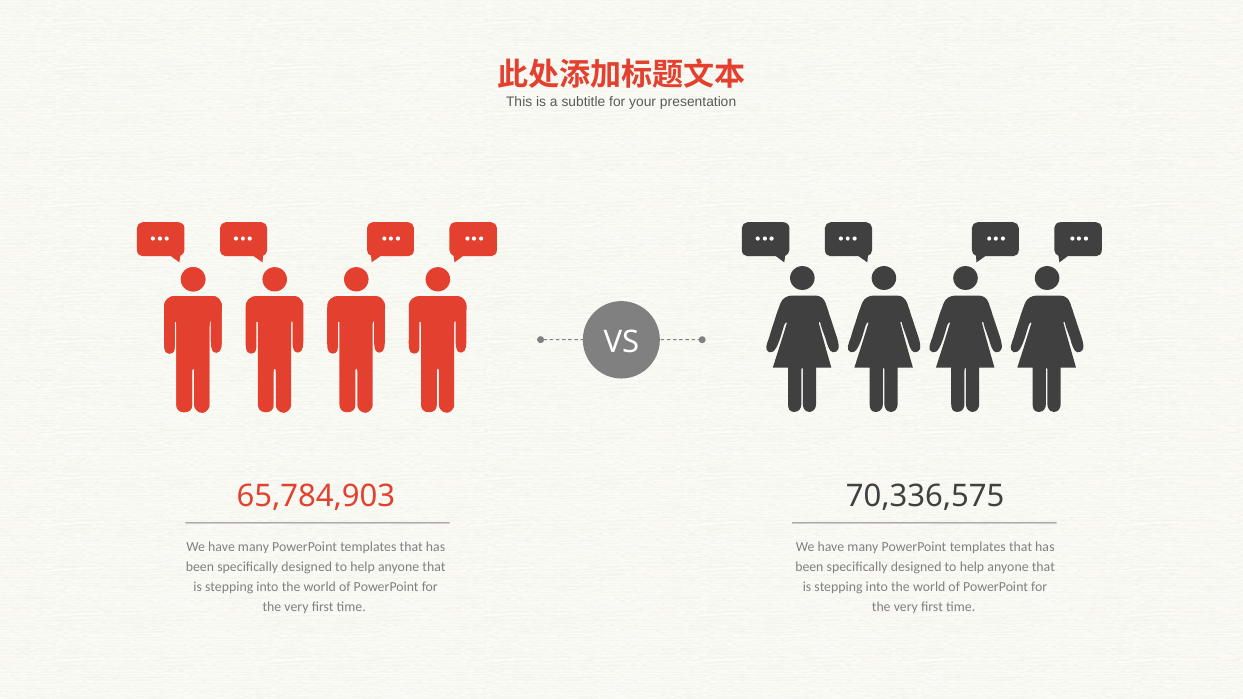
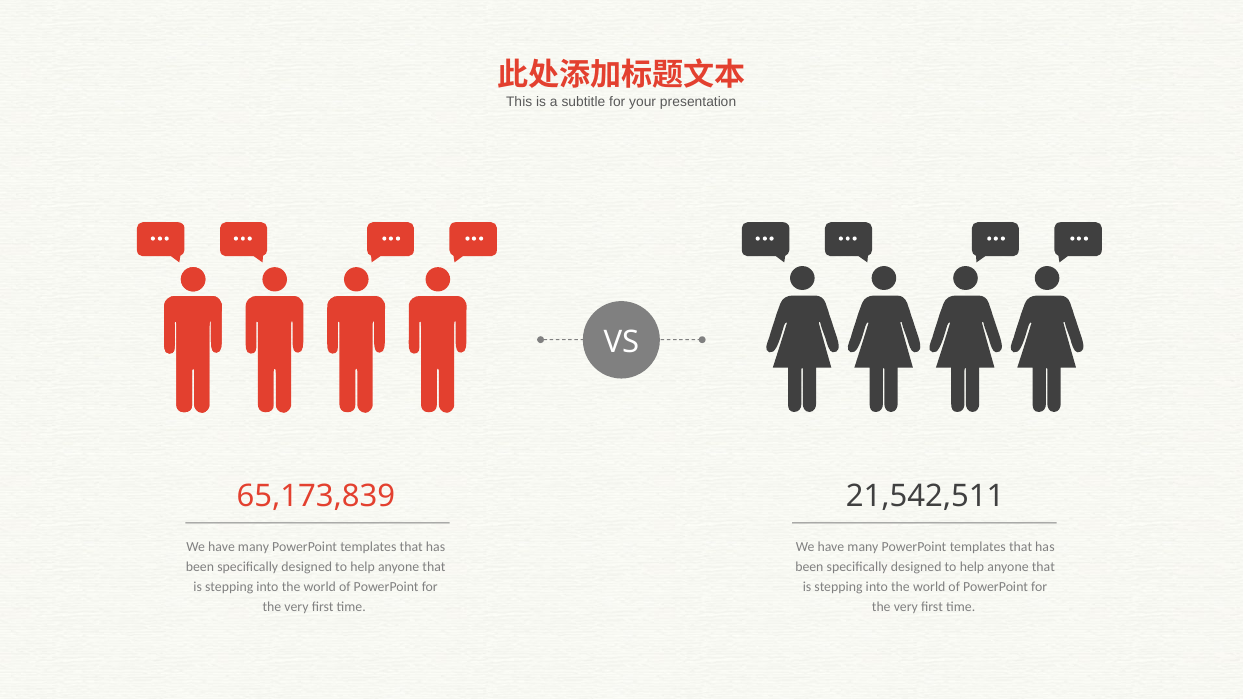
65,784,903: 65,784,903 -> 65,173,839
70,336,575: 70,336,575 -> 21,542,511
